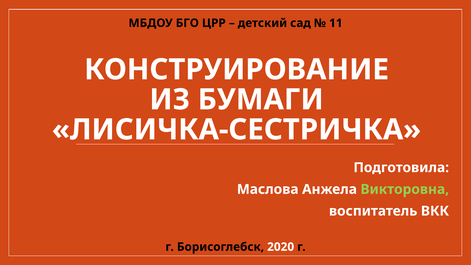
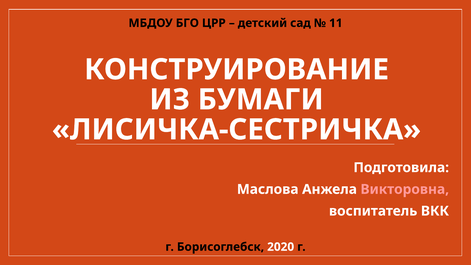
Викторовна colour: light green -> pink
